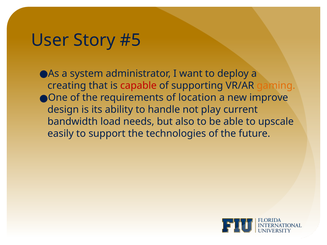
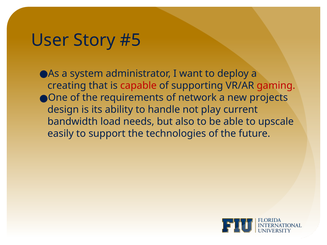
gaming colour: orange -> red
location: location -> network
improve: improve -> projects
